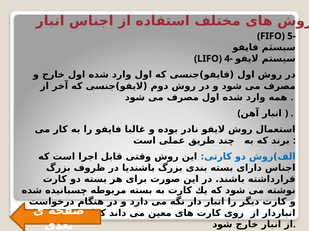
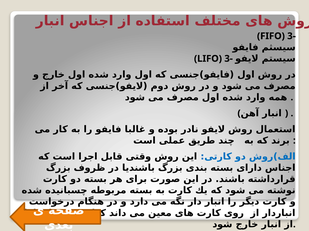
FIFO 5-: 5- -> 3-
LIFO 4-: 4- -> 3-
